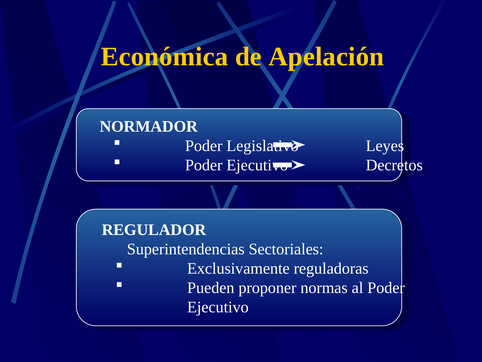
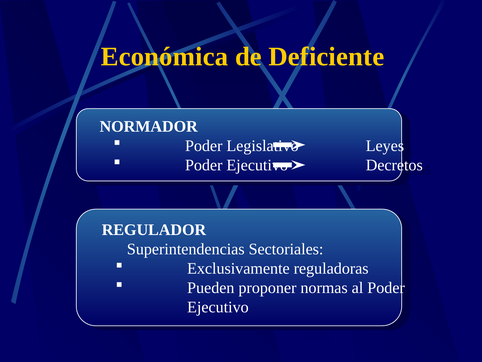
Apelación: Apelación -> Deficiente
